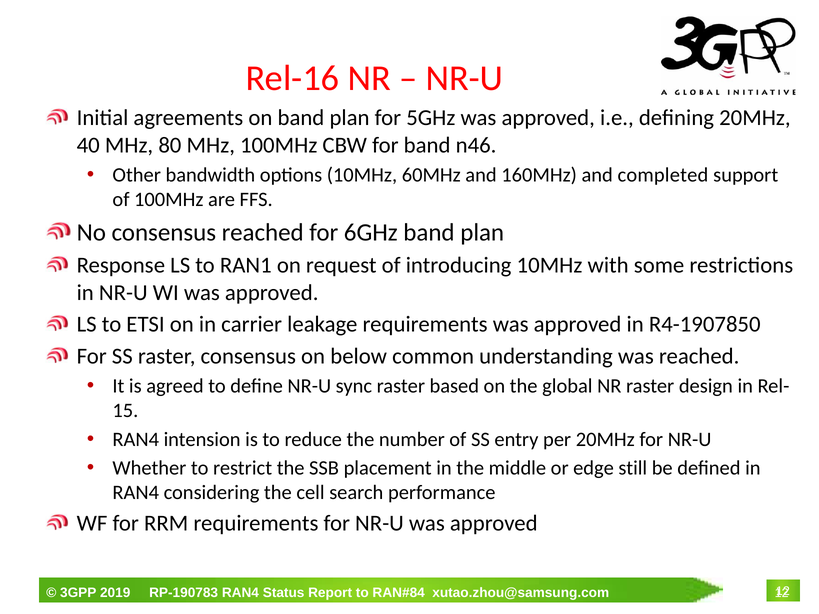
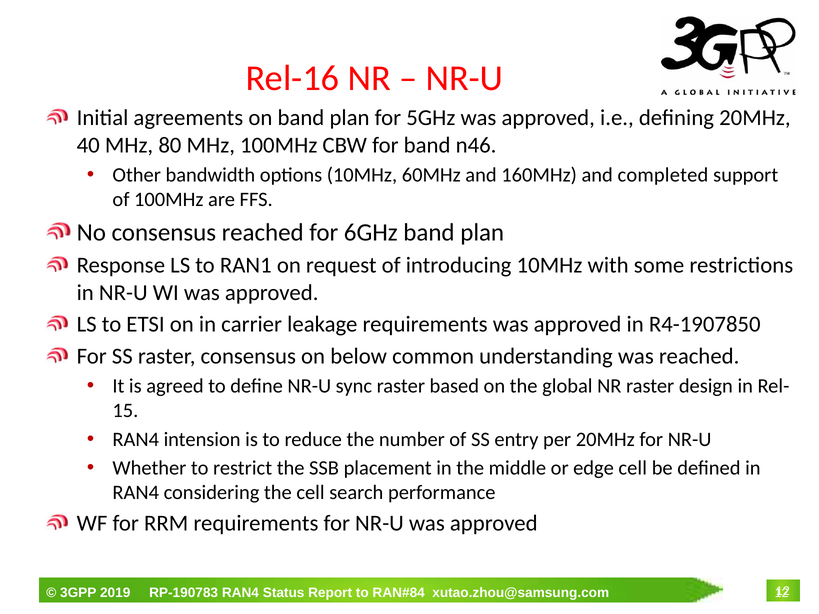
edge still: still -> cell
